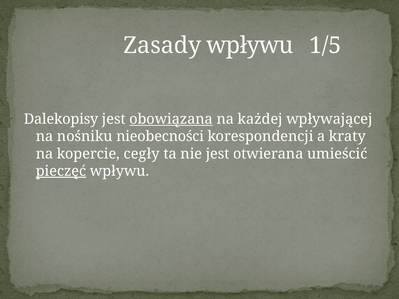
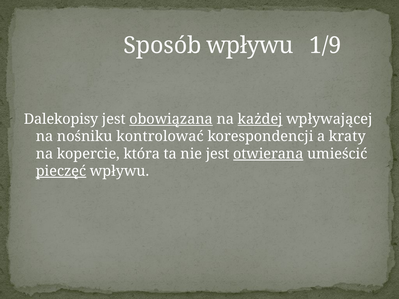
Zasady: Zasady -> Sposób
1/5: 1/5 -> 1/9
każdej underline: none -> present
nieobecności: nieobecności -> kontrolować
cegły: cegły -> która
otwierana underline: none -> present
